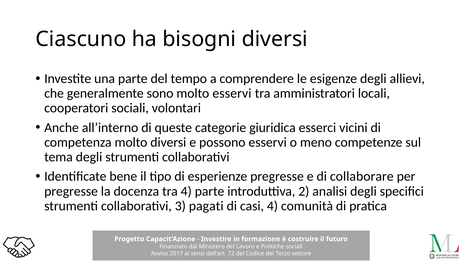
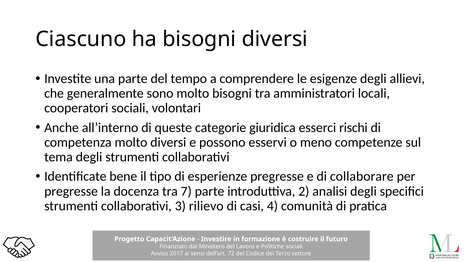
molto esservi: esservi -> bisogni
vicini: vicini -> rischi
tra 4: 4 -> 7
pagati: pagati -> rilievo
